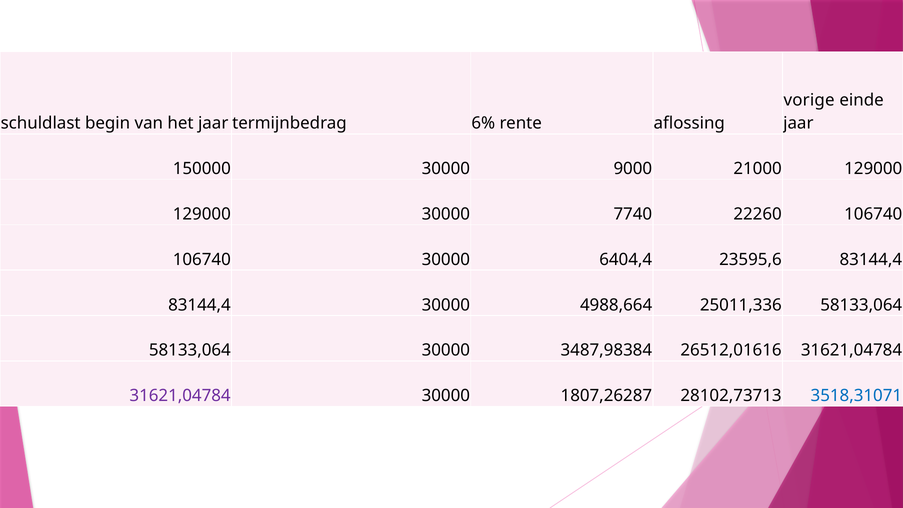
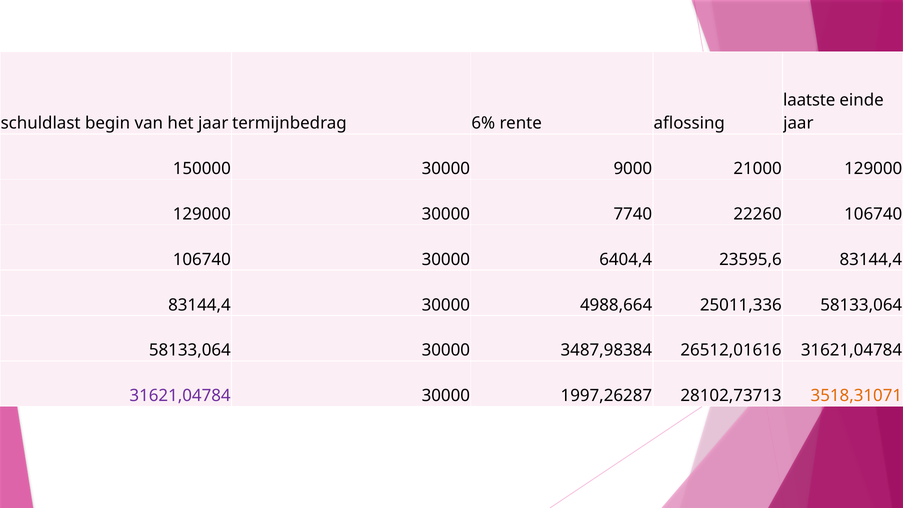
vorige: vorige -> laatste
1807,26287: 1807,26287 -> 1997,26287
3518,31071 colour: blue -> orange
